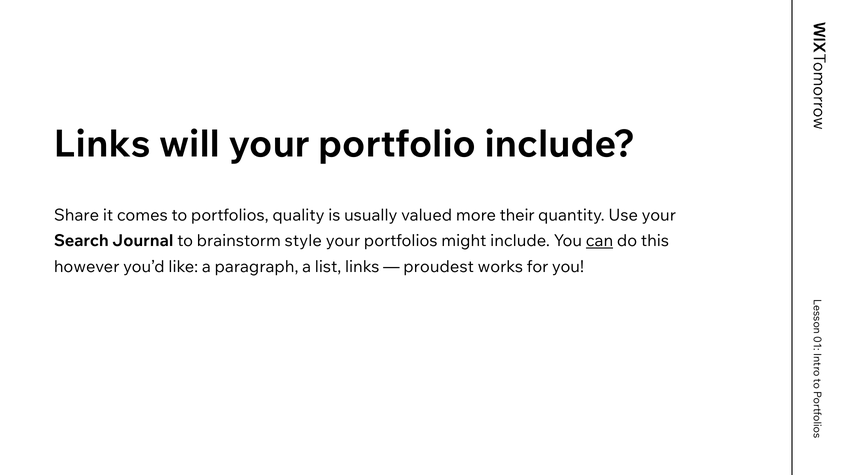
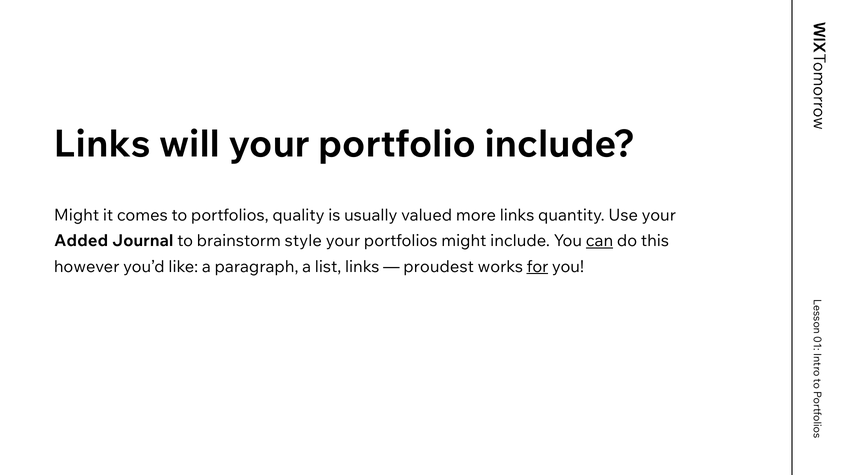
Share at (77, 216): Share -> Might
more their: their -> links
Search: Search -> Added
for underline: none -> present
